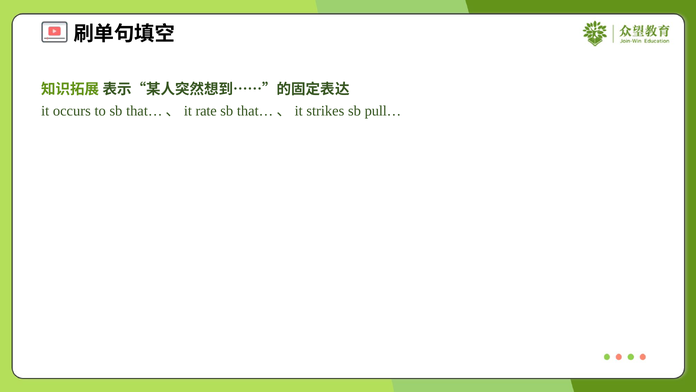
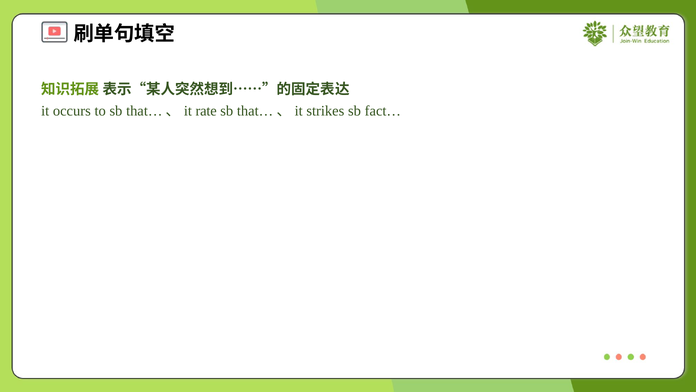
pull…: pull… -> fact…
